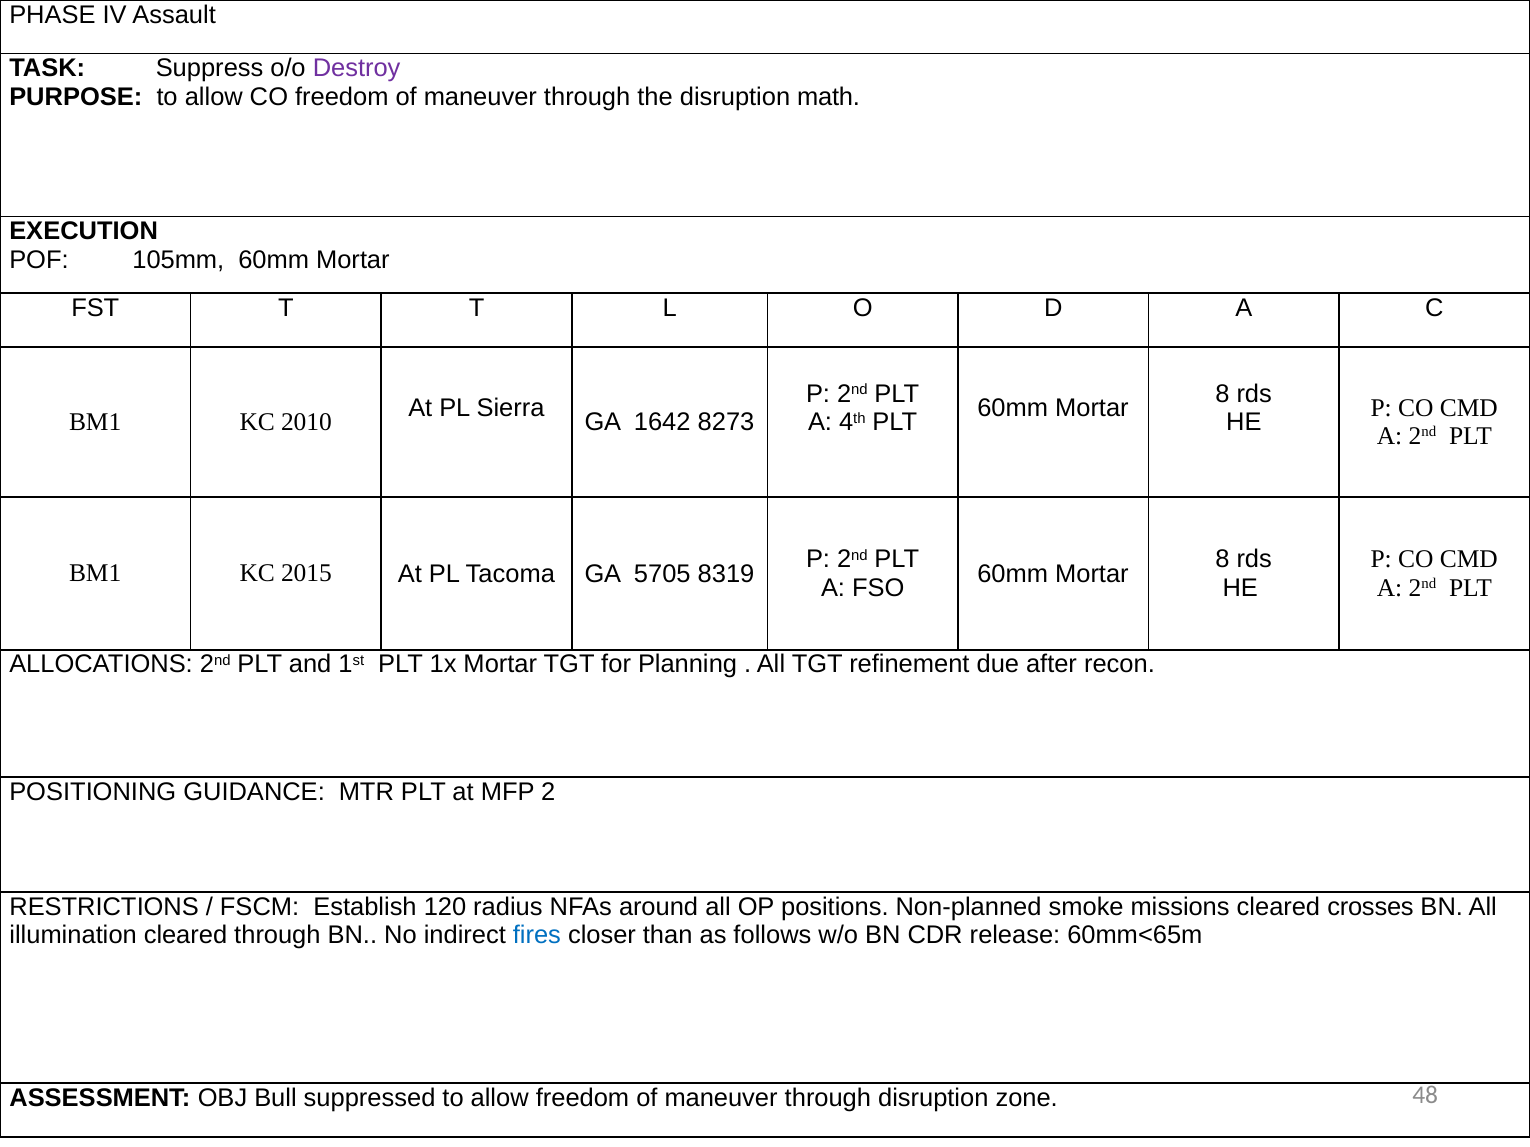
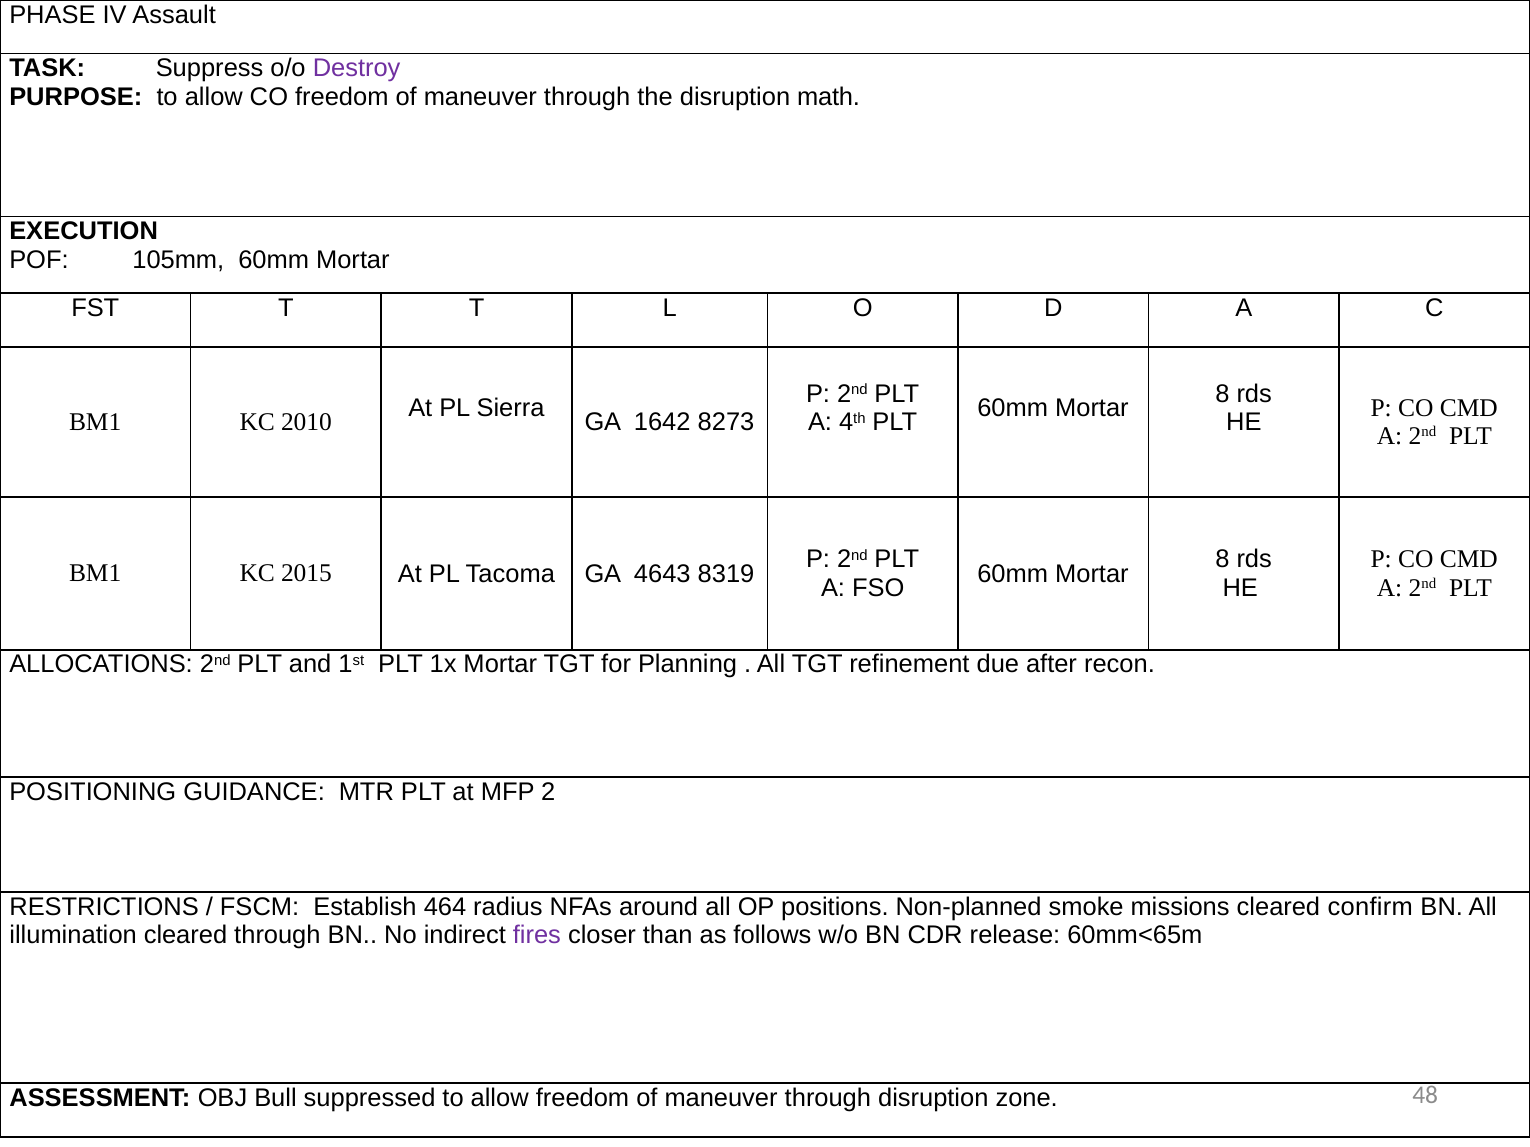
5705: 5705 -> 4643
120: 120 -> 464
crosses: crosses -> confirm
fires colour: blue -> purple
